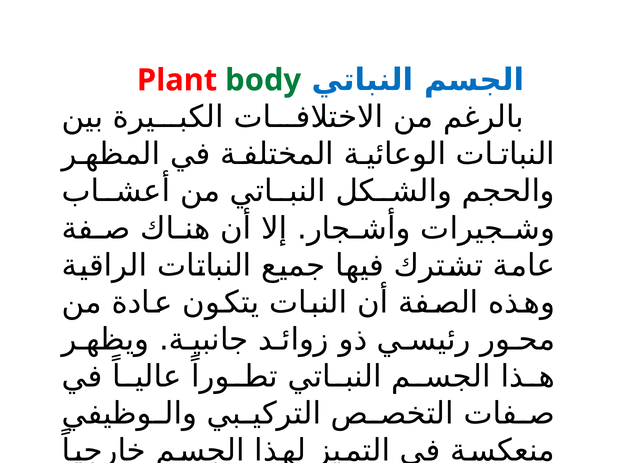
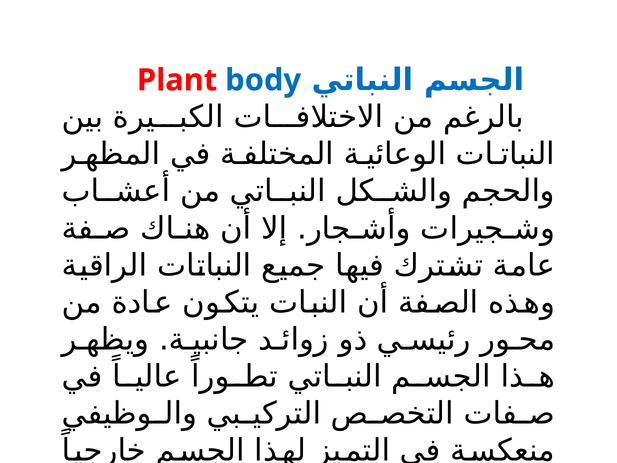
body colour: green -> blue
